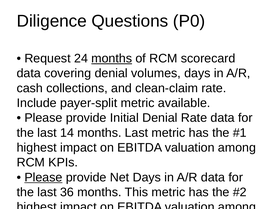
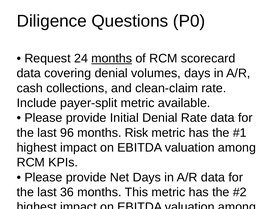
14: 14 -> 96
months Last: Last -> Risk
Please at (43, 178) underline: present -> none
